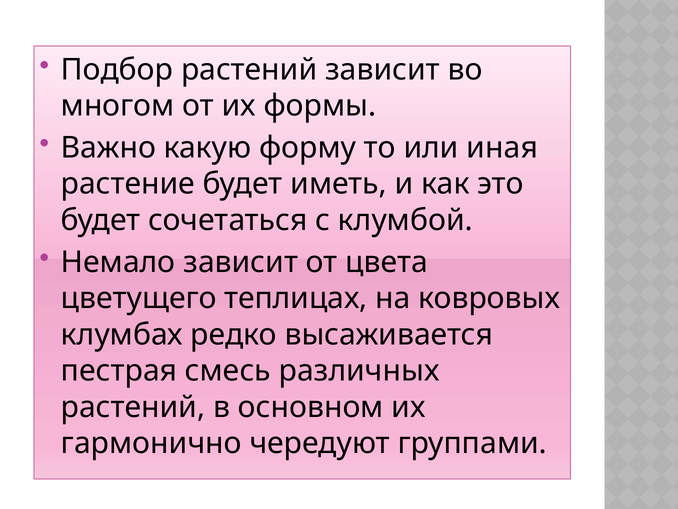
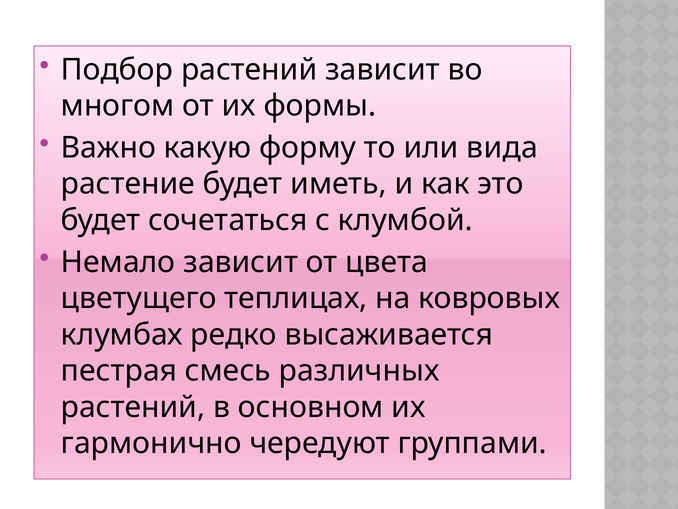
иная: иная -> вида
